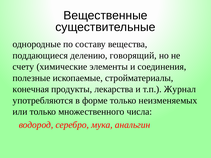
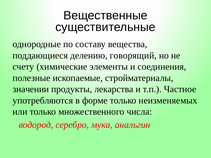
конечная: конечная -> значении
Журнал: Журнал -> Частное
